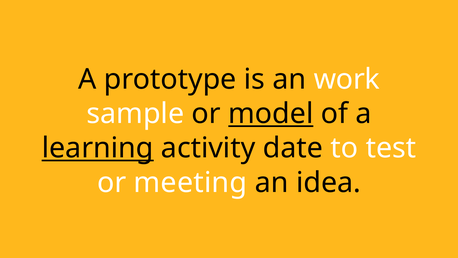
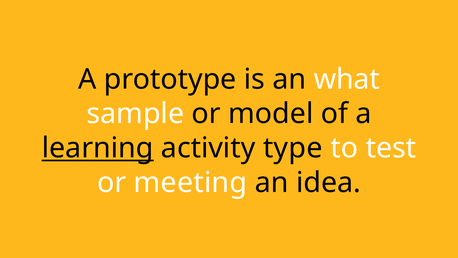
work: work -> what
model underline: present -> none
date: date -> type
